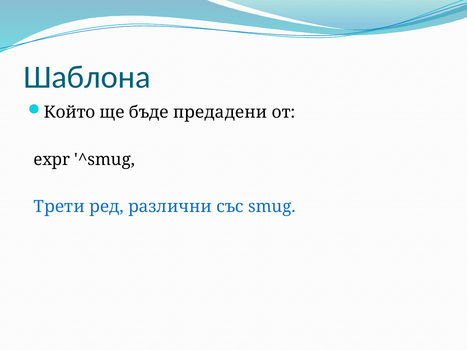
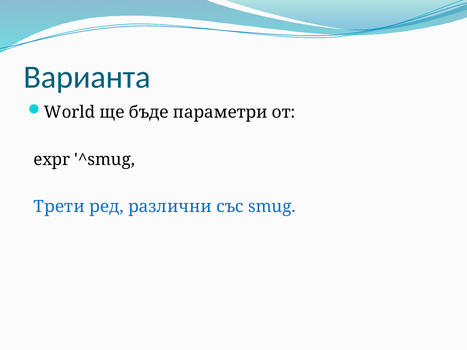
Шаблона: Шаблона -> Варианта
Който: Който -> World
предадени: предадени -> параметри
